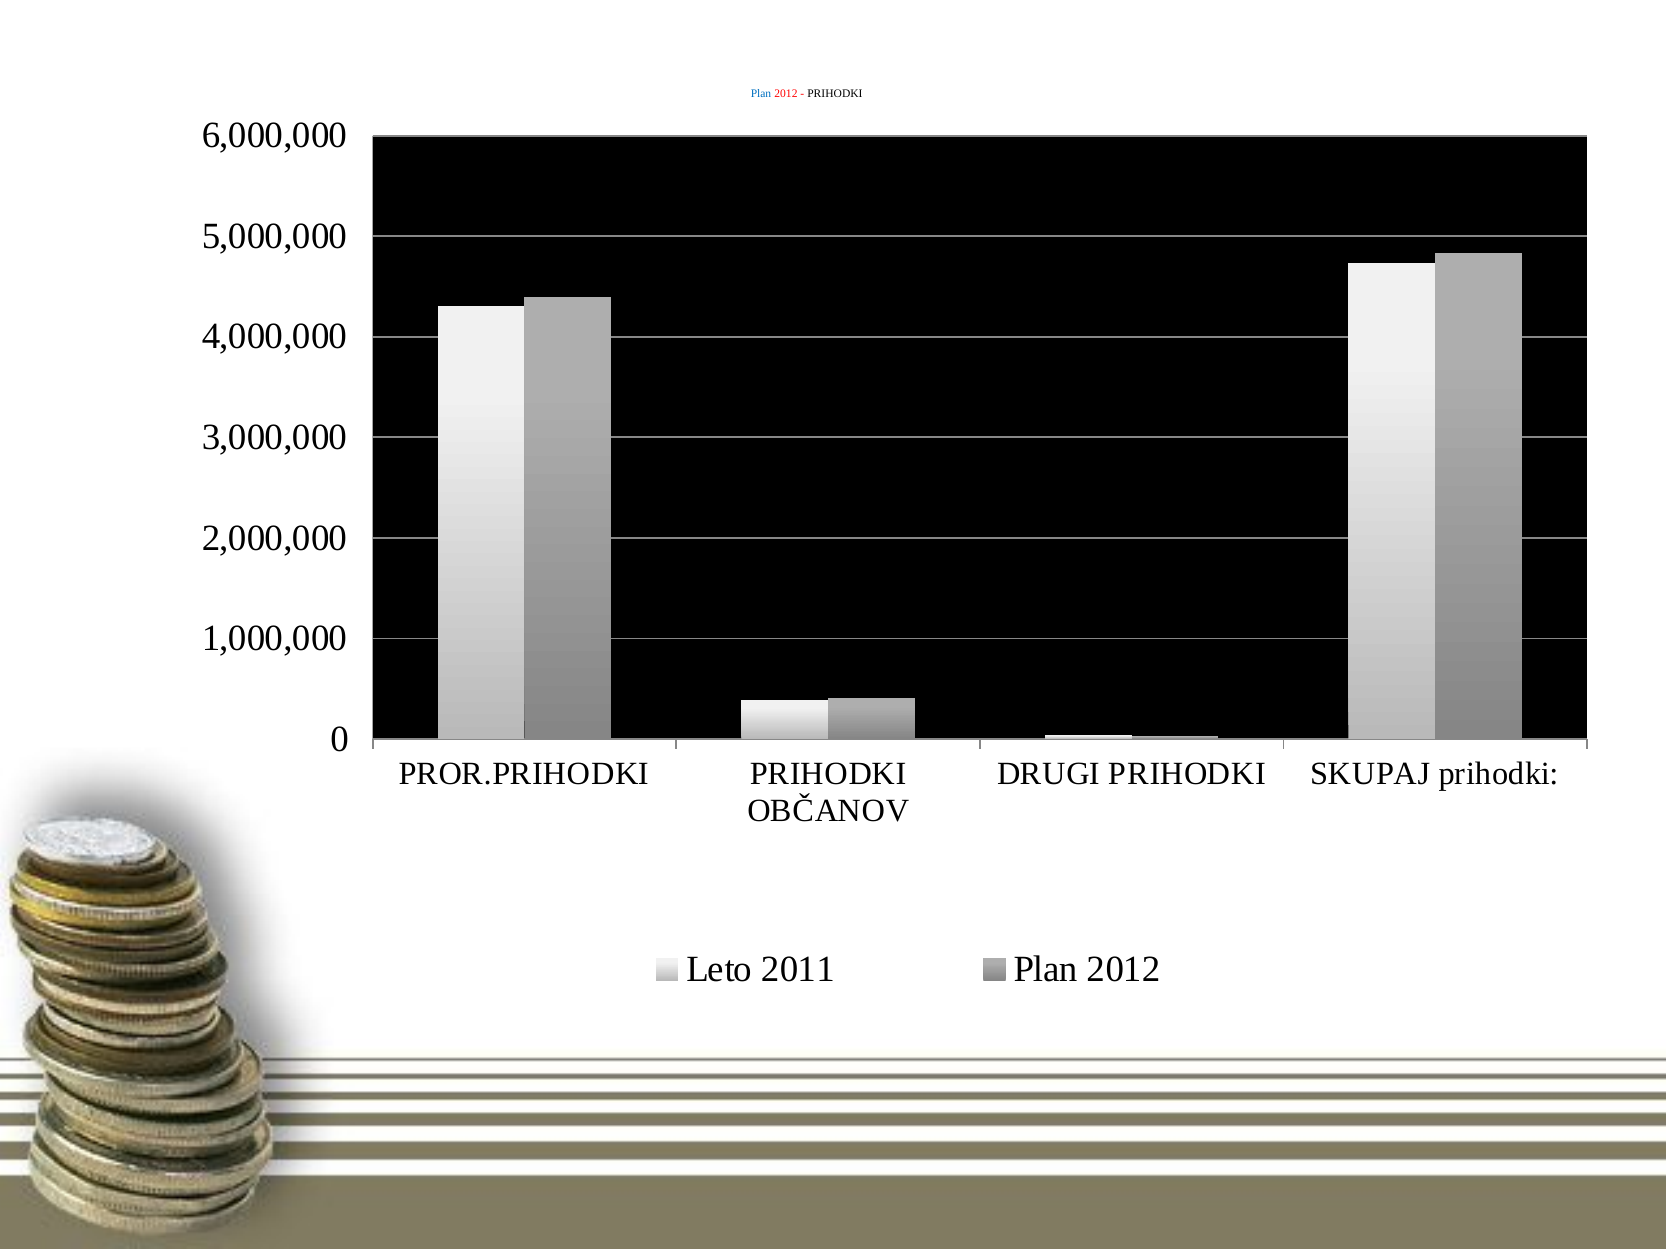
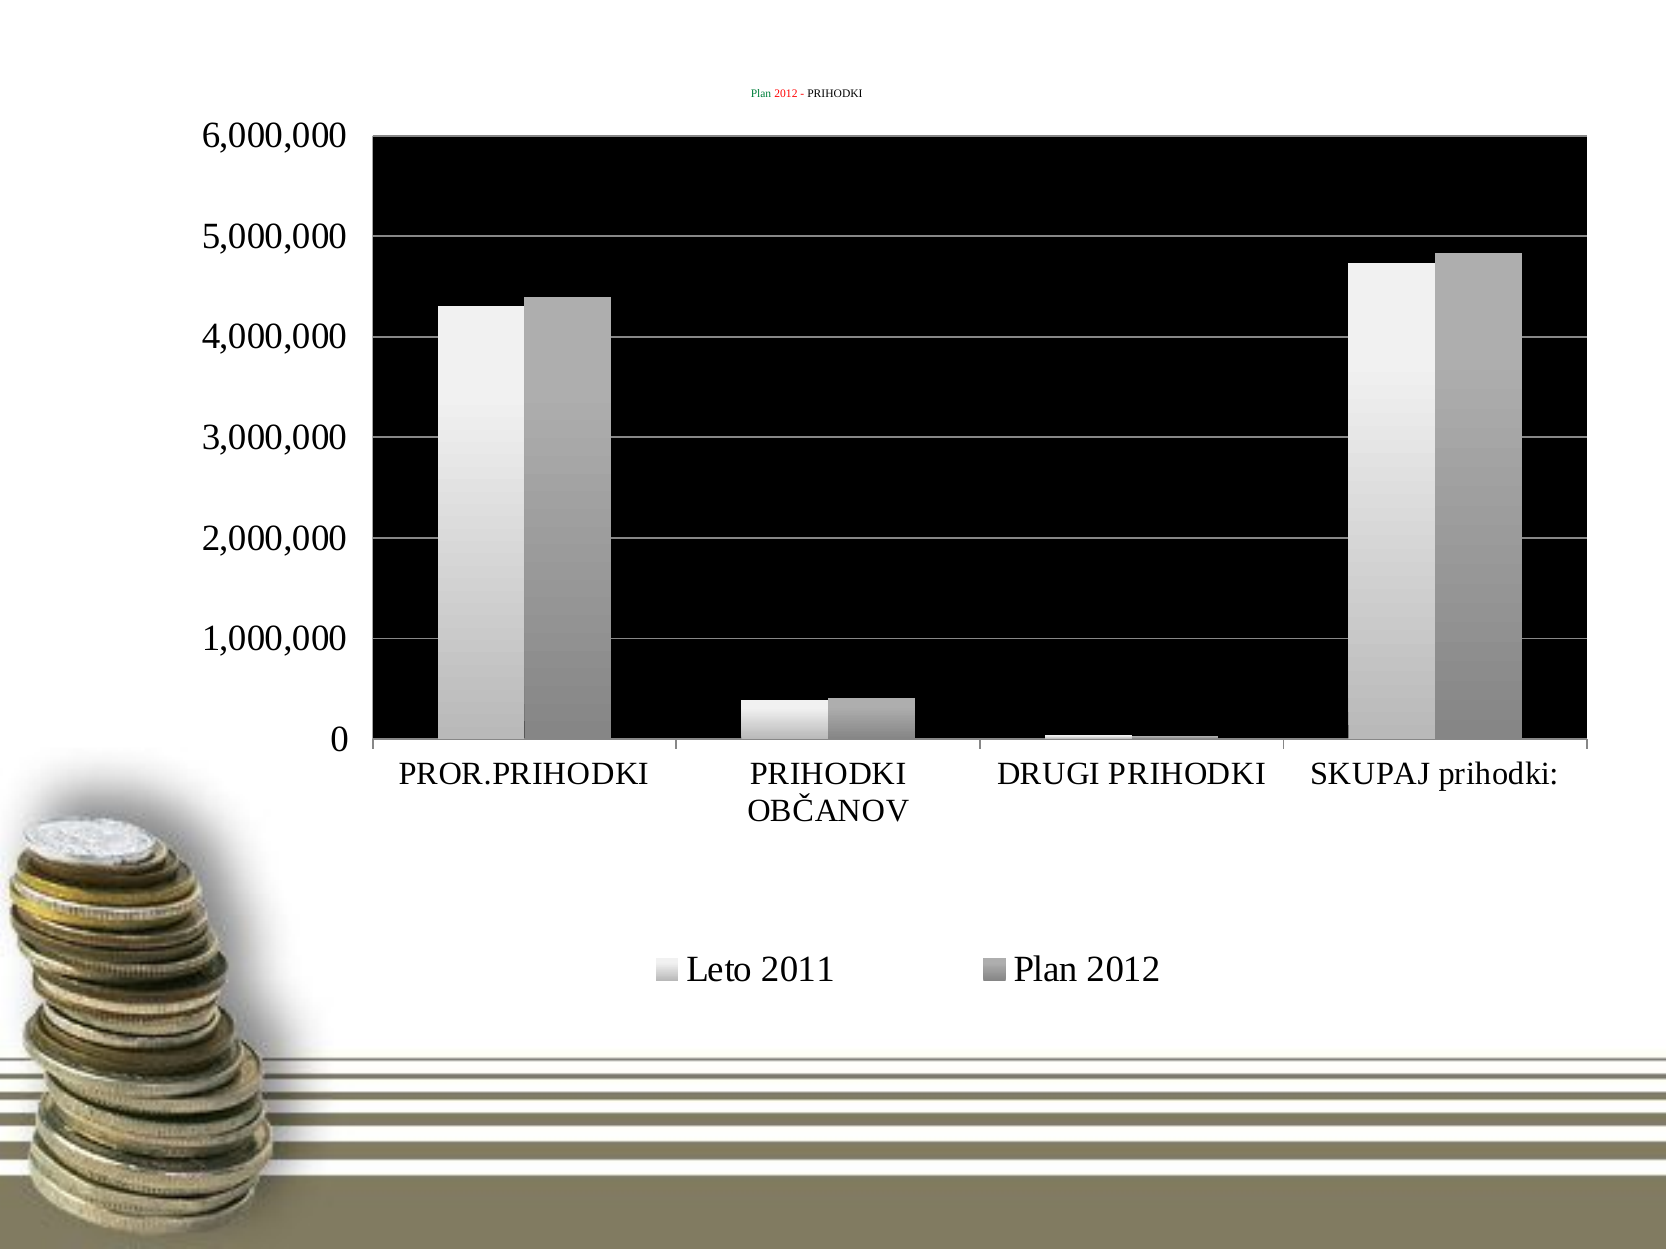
Plan at (761, 94) colour: blue -> green
